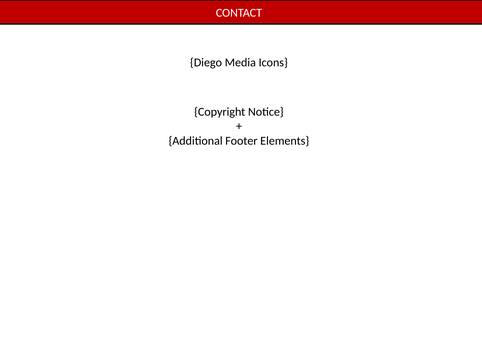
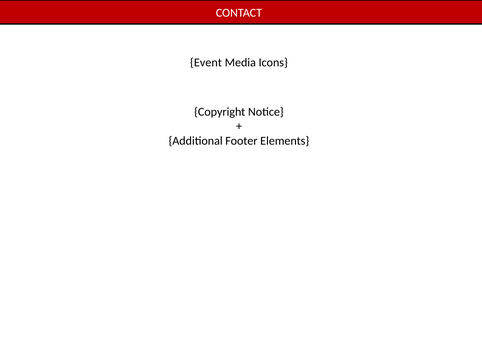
Diego: Diego -> Event
